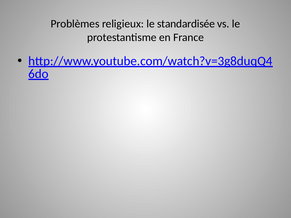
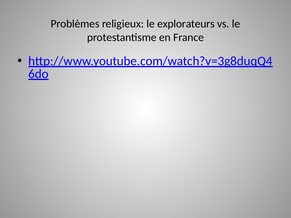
standardisée: standardisée -> explorateurs
